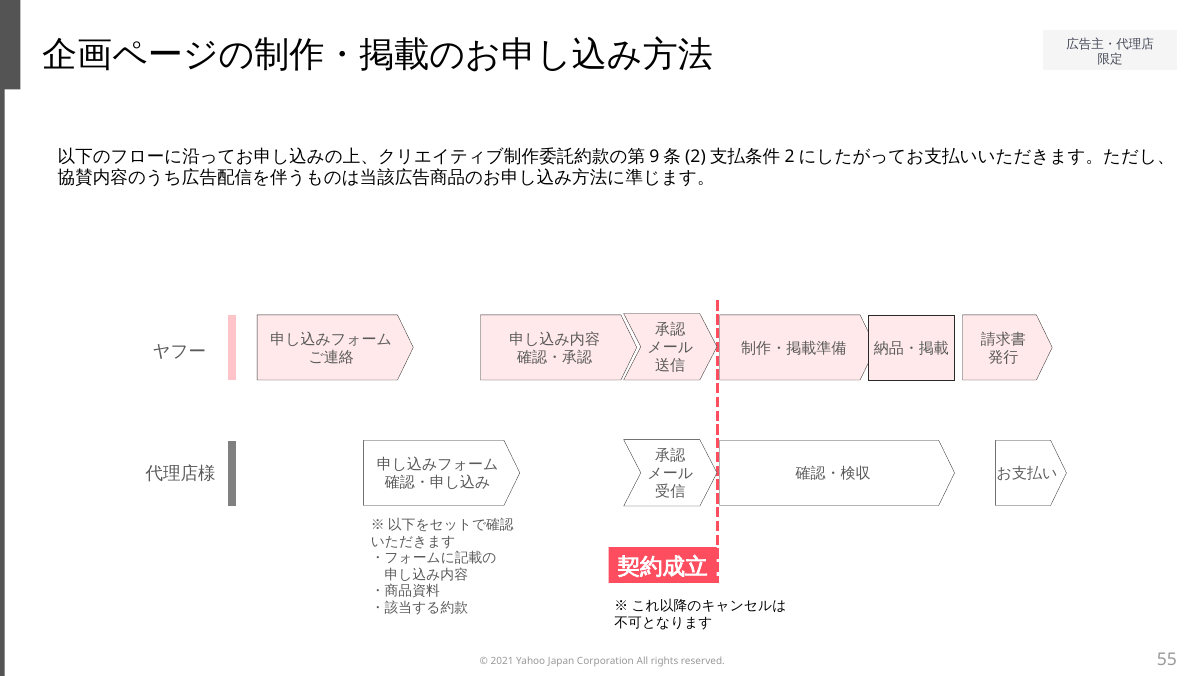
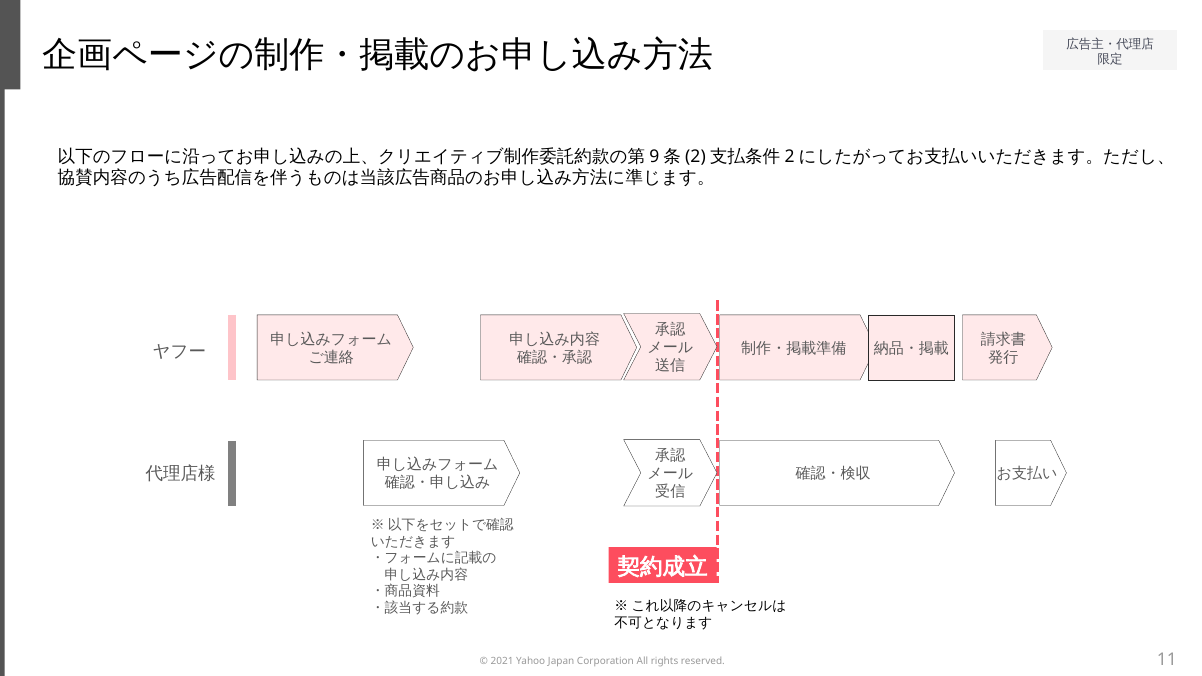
55: 55 -> 11
